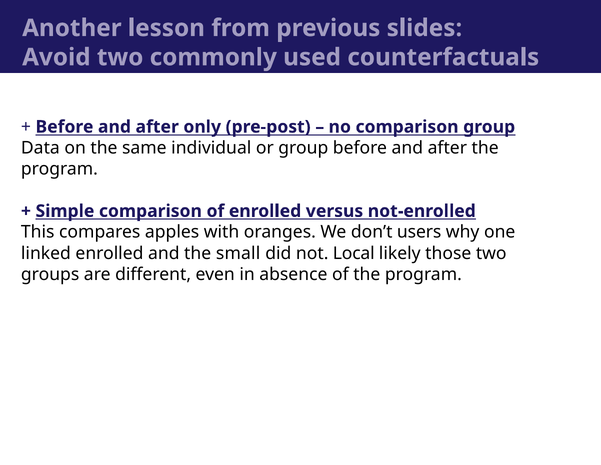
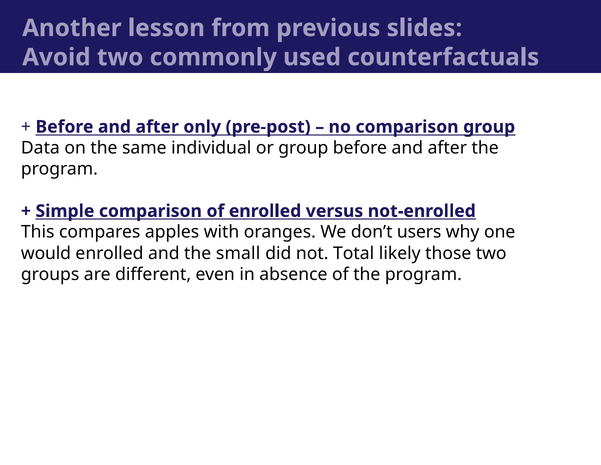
linked: linked -> would
Local: Local -> Total
